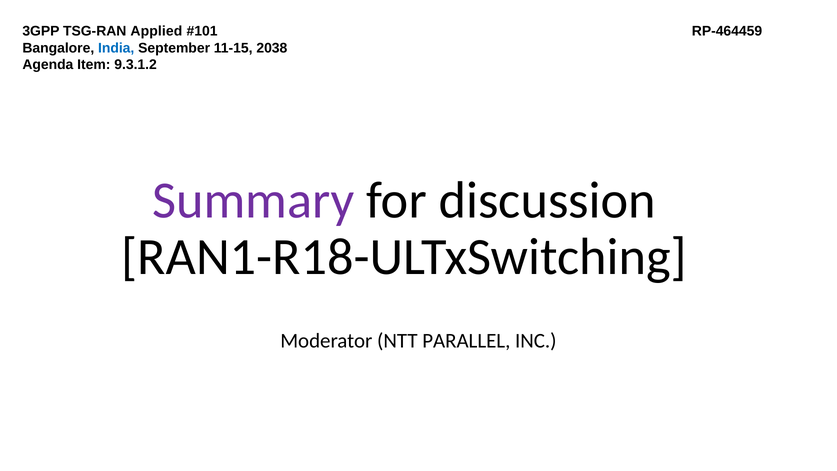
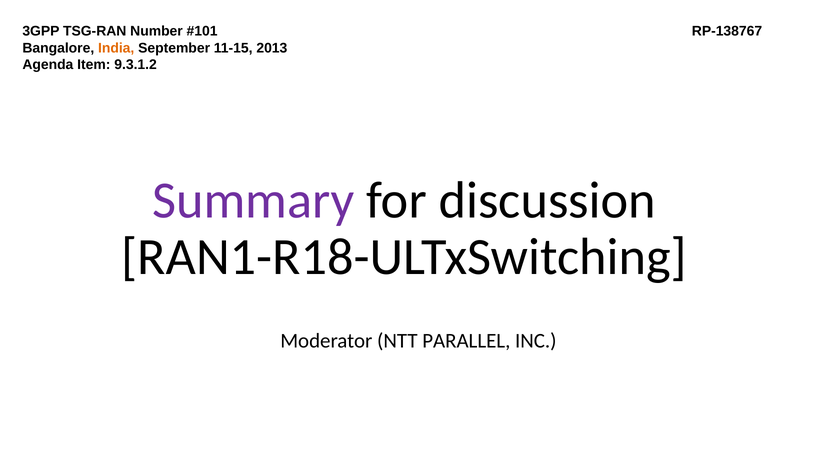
Applied: Applied -> Number
RP-464459: RP-464459 -> RP-138767
India colour: blue -> orange
2038: 2038 -> 2013
